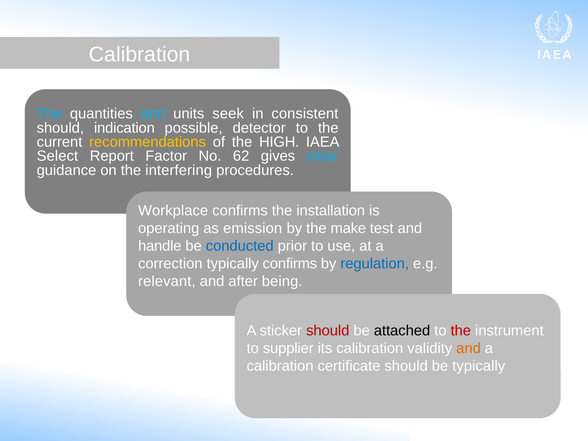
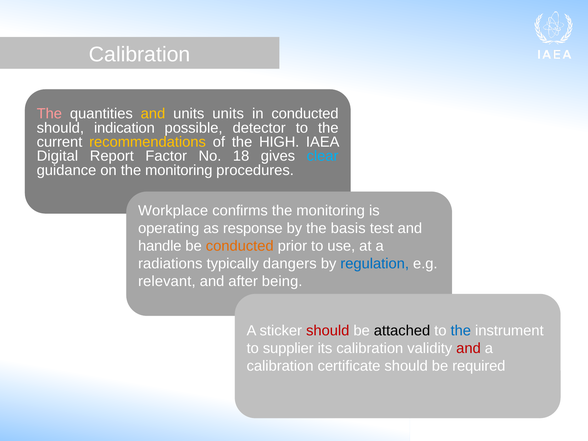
The at (49, 114) colour: light blue -> pink
and at (153, 114) colour: light blue -> yellow
units seek: seek -> units
in consistent: consistent -> conducted
Select: Select -> Digital
62: 62 -> 18
on the interfering: interfering -> monitoring
confirms the installation: installation -> monitoring
emission: emission -> response
make: make -> basis
conducted at (240, 246) colour: blue -> orange
correction: correction -> radiations
typically confirms: confirms -> dangers
the at (461, 331) colour: red -> blue
and at (469, 348) colour: orange -> red
be typically: typically -> required
